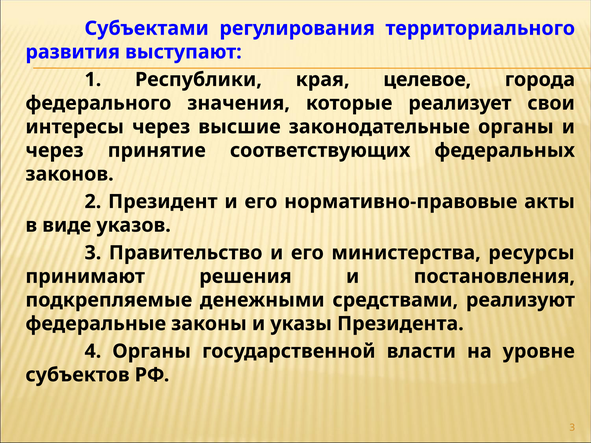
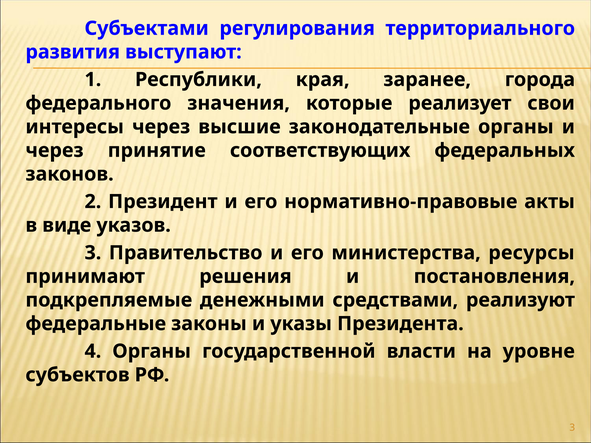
целевое: целевое -> заранее
